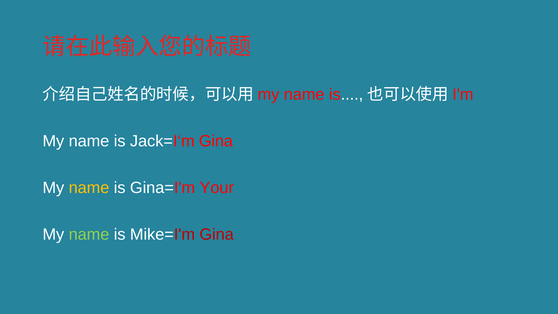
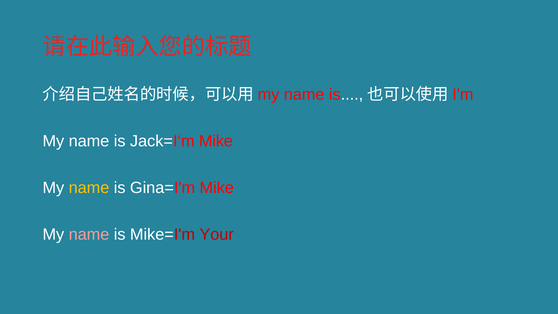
Jack=I‘m Gina: Gina -> Mike
Gina=I'm Your: Your -> Mike
name at (89, 234) colour: light green -> pink
Mike=I'm Gina: Gina -> Your
